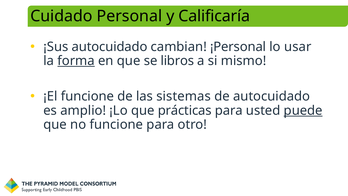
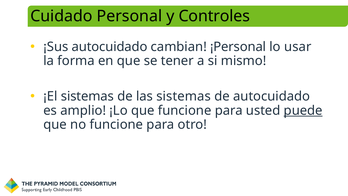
Calificaría: Calificaría -> Controles
forma underline: present -> none
libros: libros -> tener
¡El funcione: funcione -> sistemas
que prácticas: prácticas -> funcione
